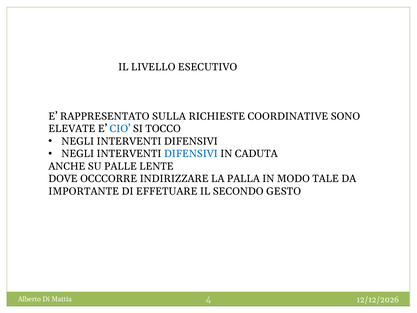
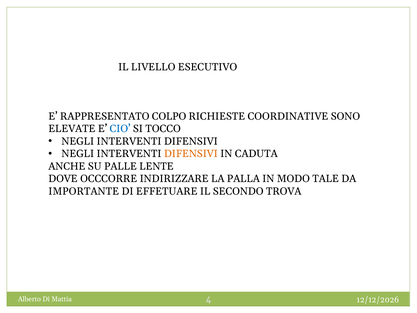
SULLA: SULLA -> COLPO
DIFENSIVI at (191, 154) colour: blue -> orange
GESTO: GESTO -> TROVA
